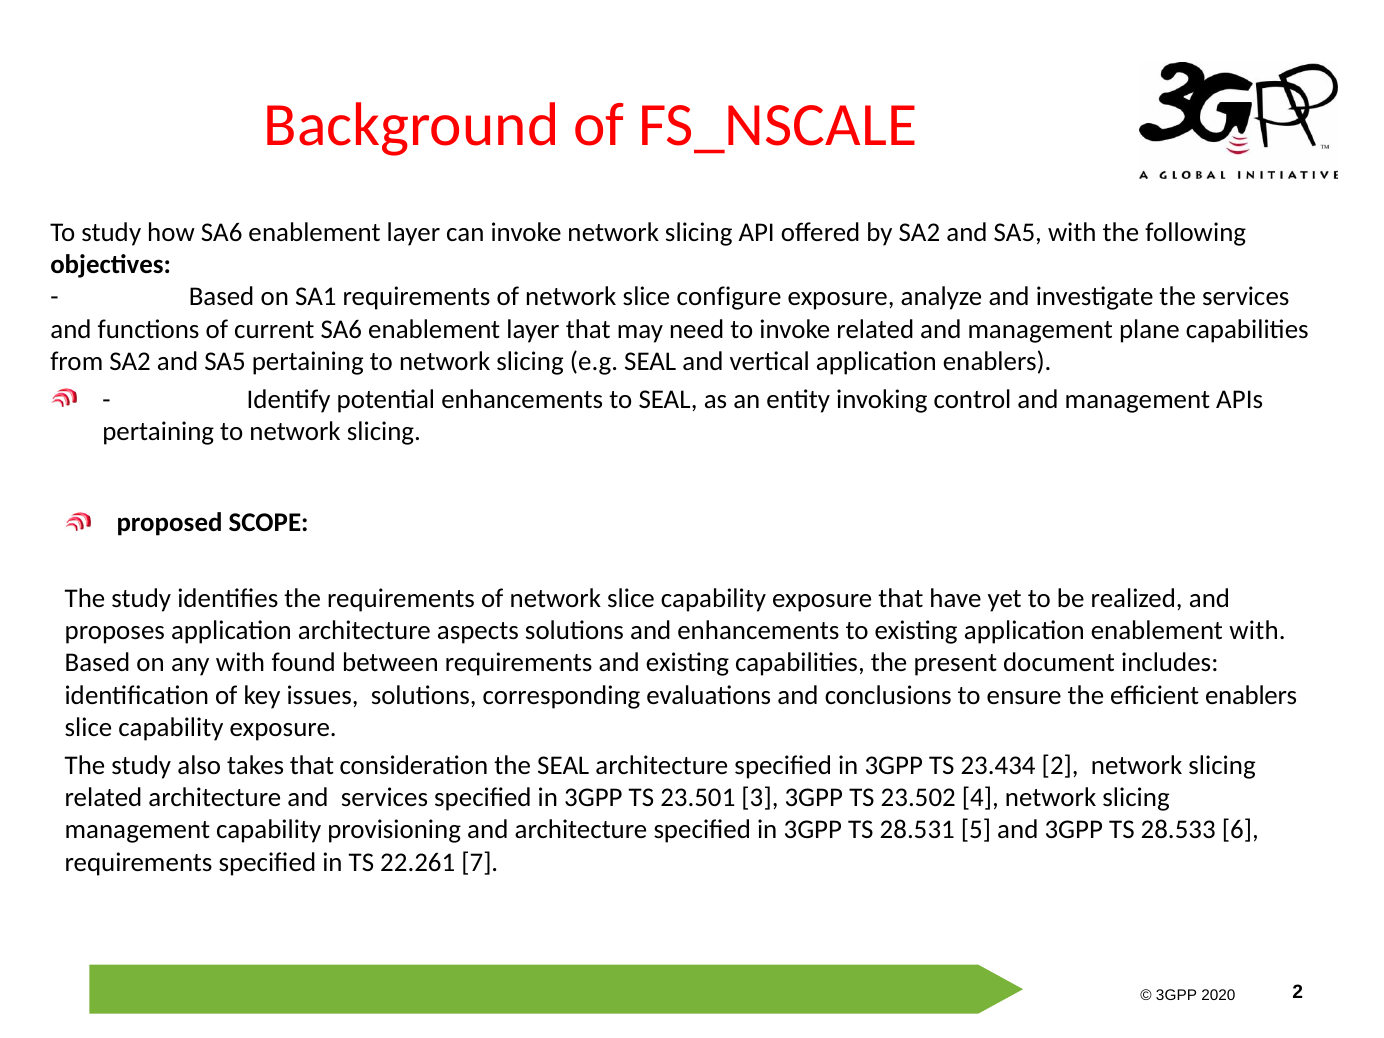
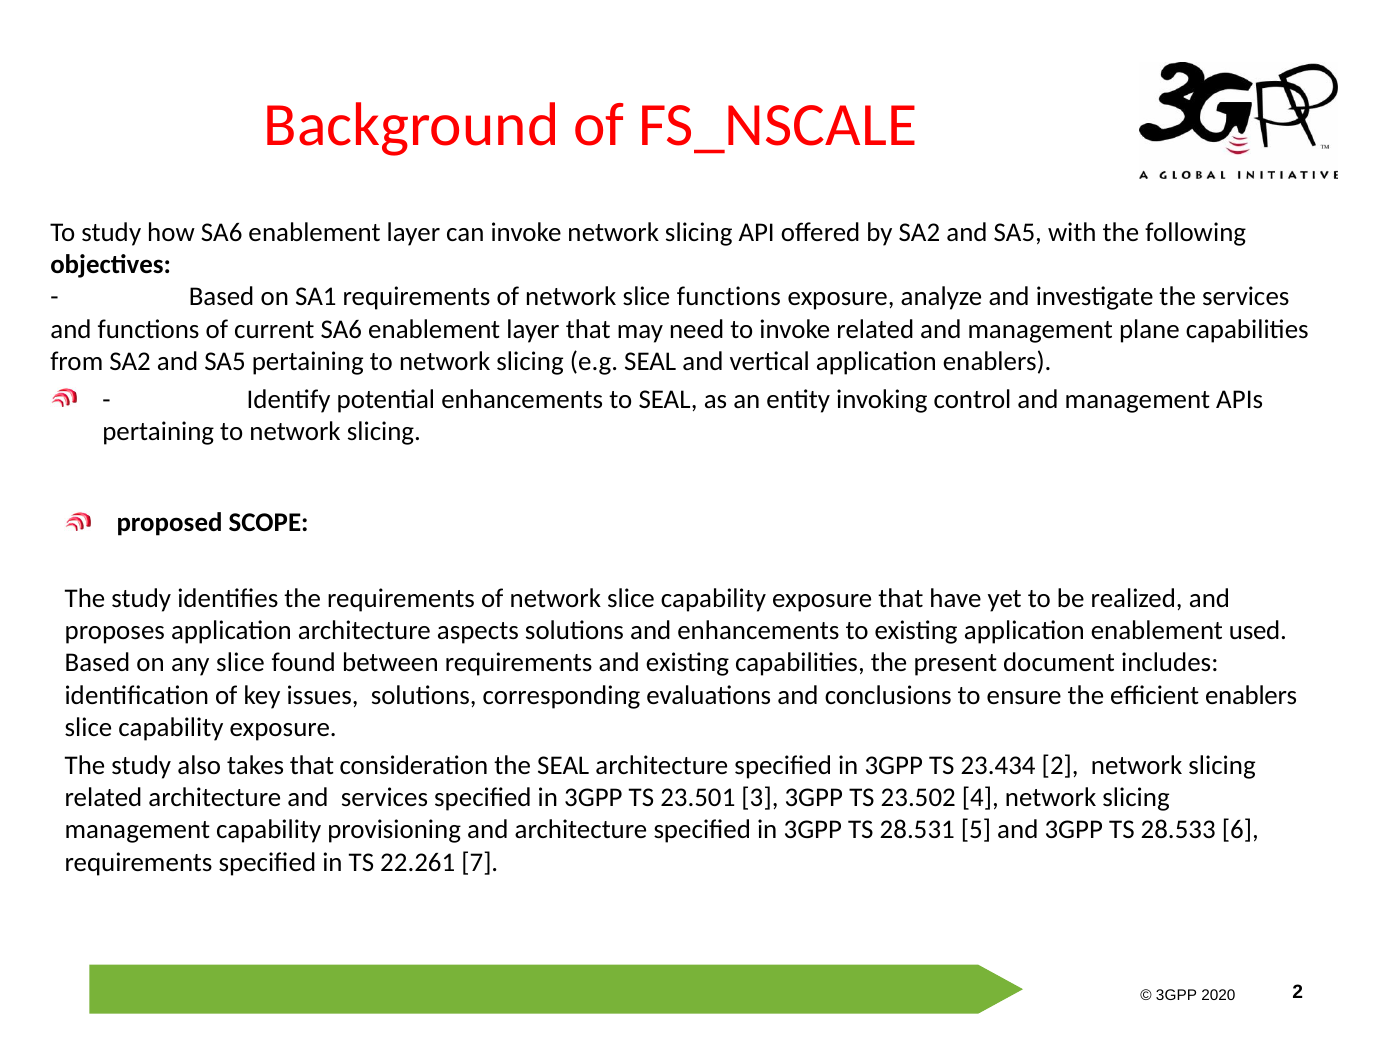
slice configure: configure -> functions
enablement with: with -> used
any with: with -> slice
